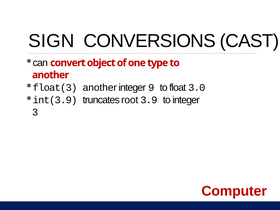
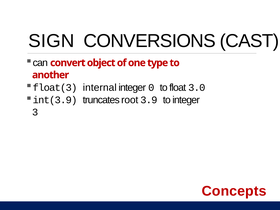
float(3 another: another -> internal
9: 9 -> 0
Computer: Computer -> Concepts
